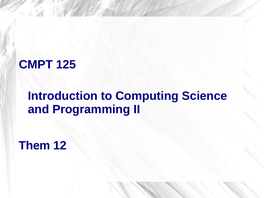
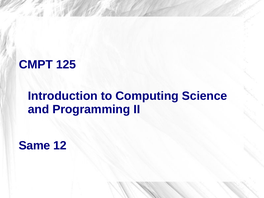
Them: Them -> Same
